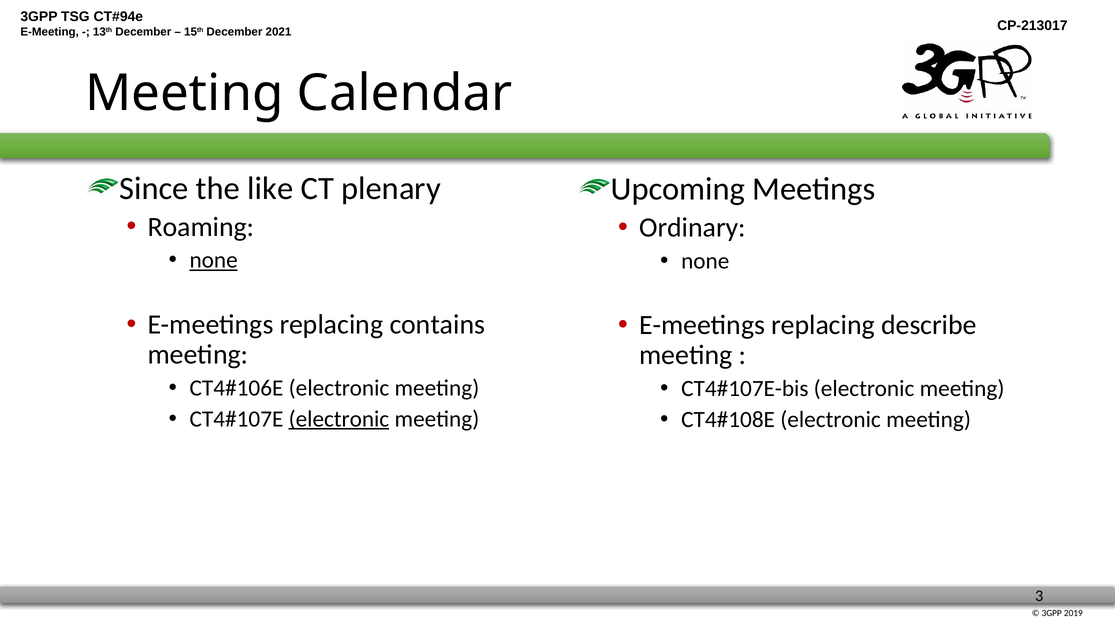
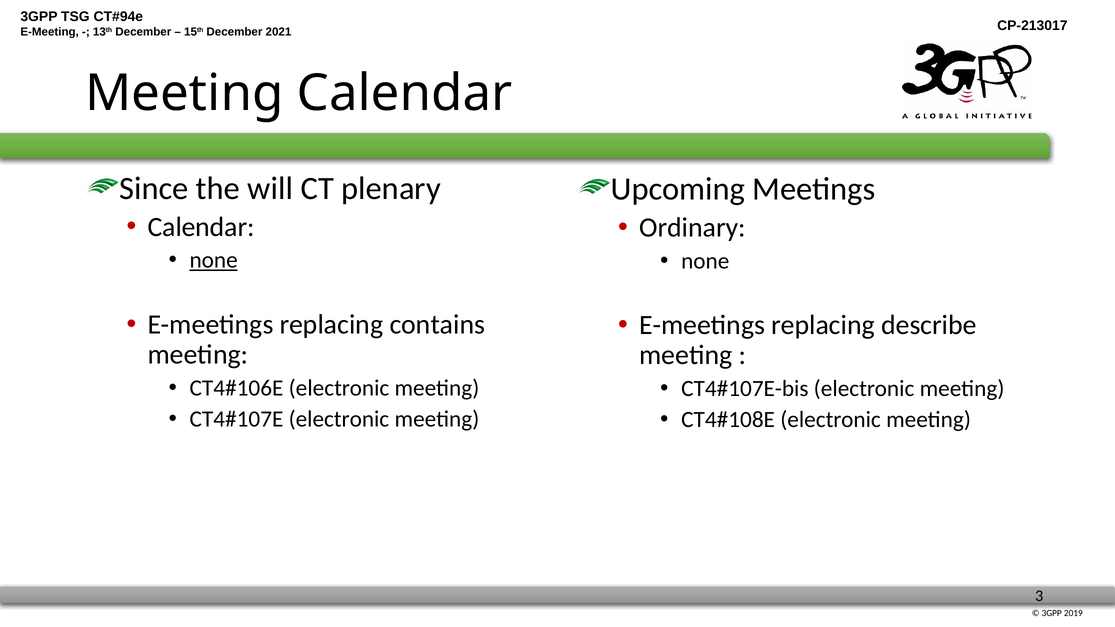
like: like -> will
Roaming at (201, 227): Roaming -> Calendar
electronic at (339, 419) underline: present -> none
